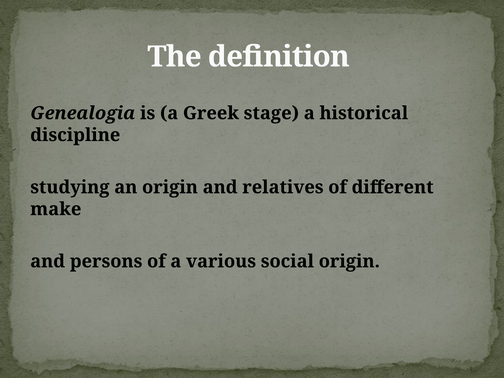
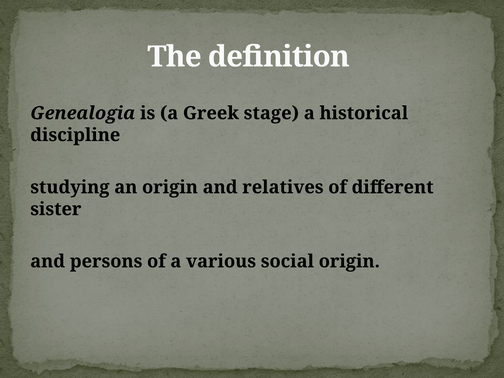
make: make -> sister
